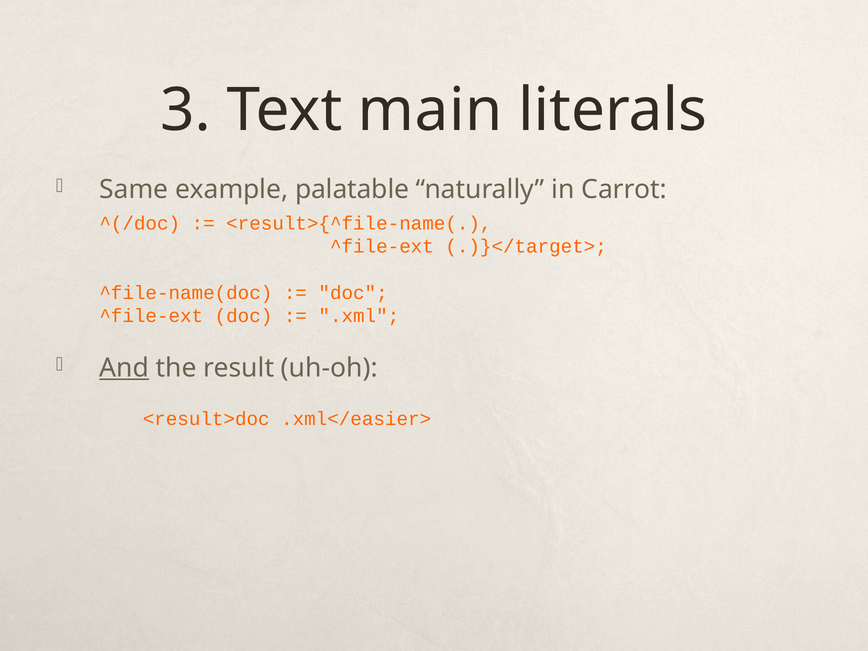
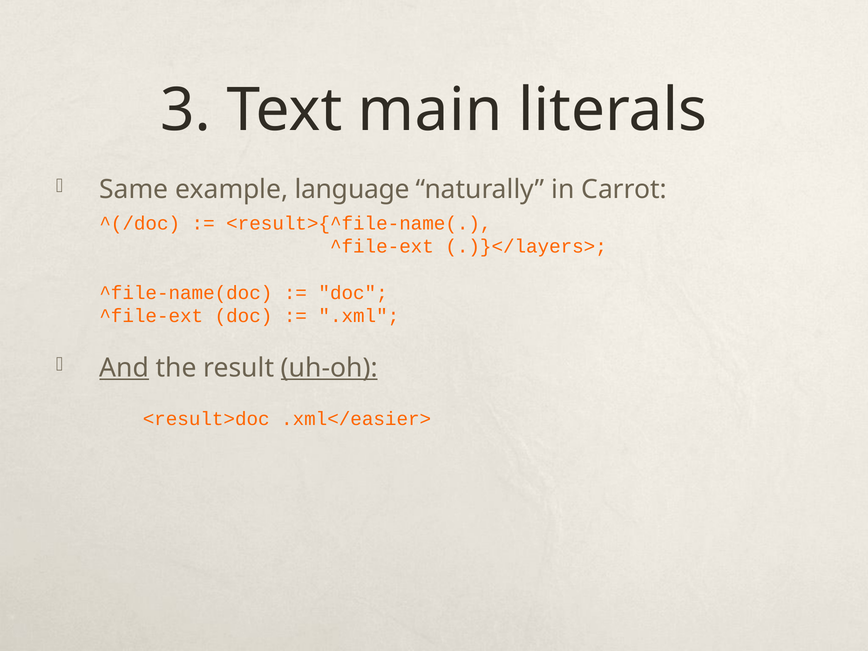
palatable: palatable -> language
.)}</target>: .)}</target> -> .)}</layers>
uh-oh underline: none -> present
